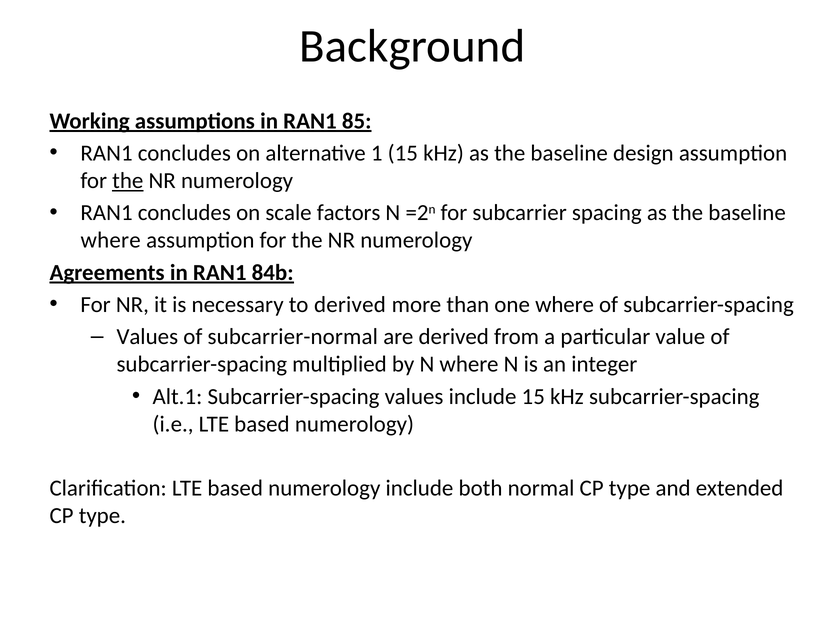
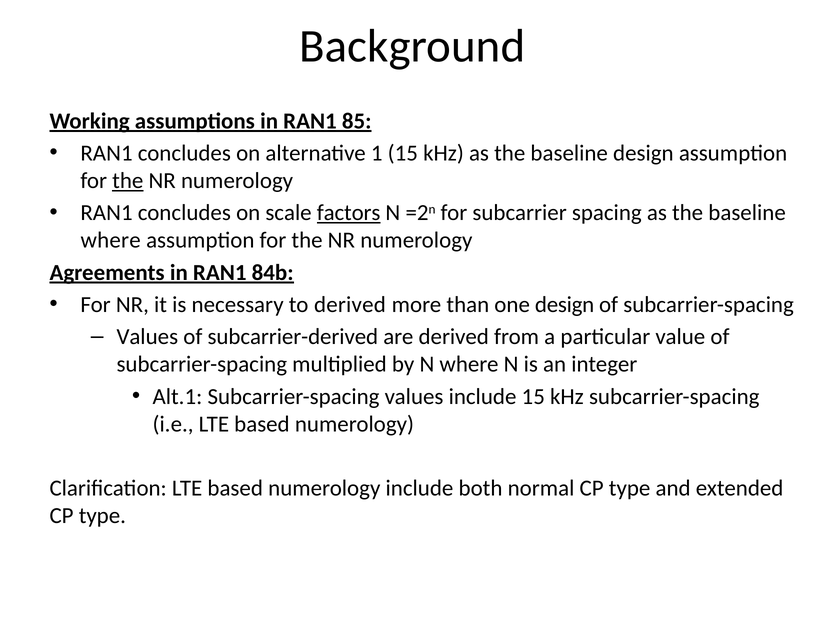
factors underline: none -> present
one where: where -> design
subcarrier-normal: subcarrier-normal -> subcarrier-derived
